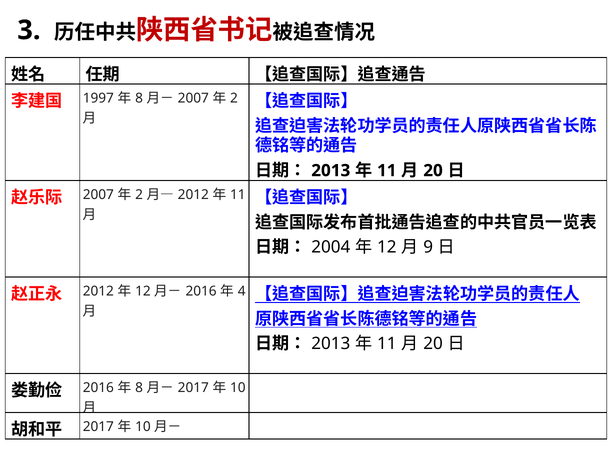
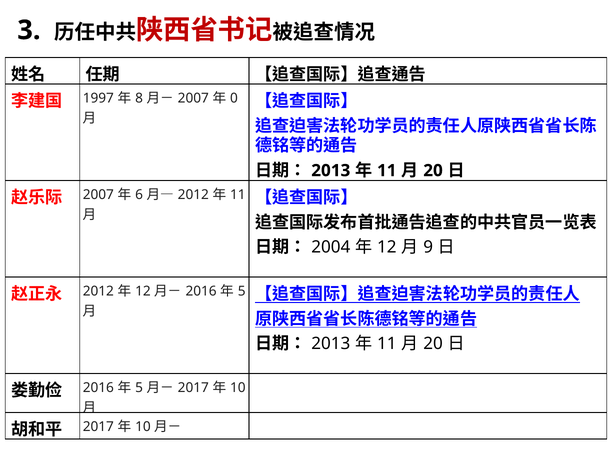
2 at (234, 98): 2 -> 0
2 at (139, 195): 2 -> 6
4 at (242, 292): 4 -> 5
8 at (139, 388): 8 -> 5
